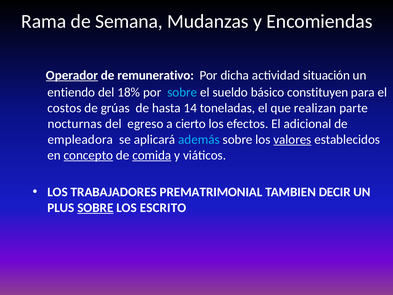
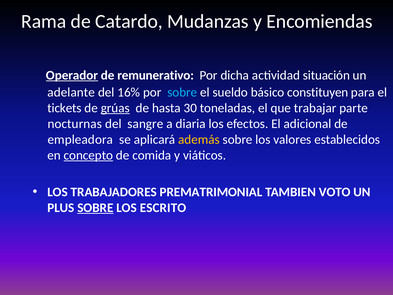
Semana: Semana -> Catardo
entiendo: entiendo -> adelante
18%: 18% -> 16%
costos: costos -> tickets
grúas underline: none -> present
14: 14 -> 30
realizan: realizan -> trabajar
egreso: egreso -> sangre
cierto: cierto -> diaria
además colour: light blue -> yellow
valores underline: present -> none
comida underline: present -> none
DECIR: DECIR -> VOTO
